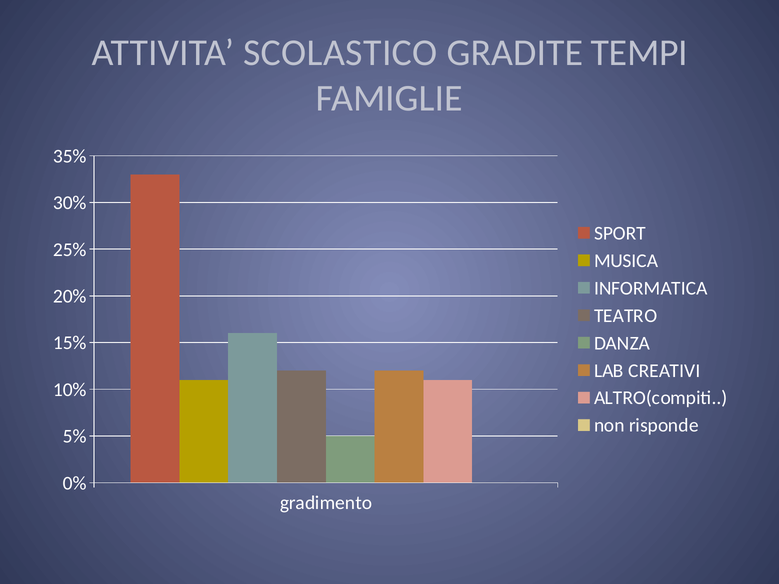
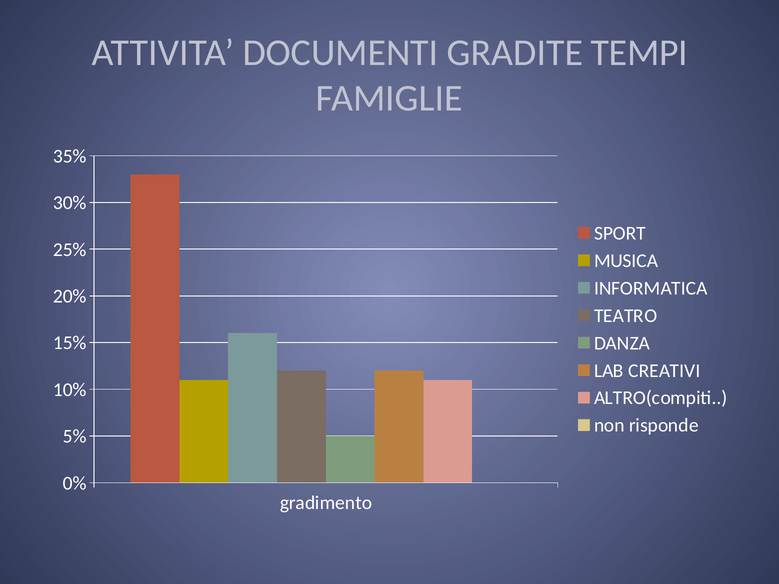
SCOLASTICO: SCOLASTICO -> DOCUMENTI
